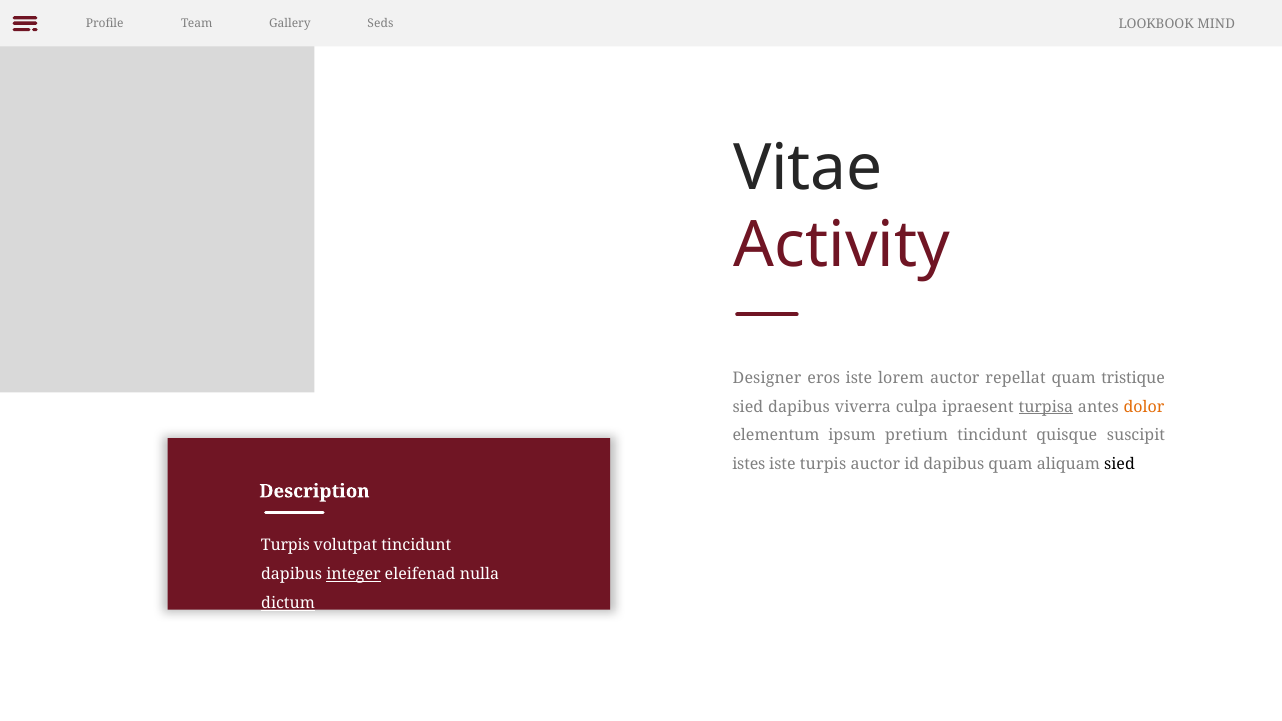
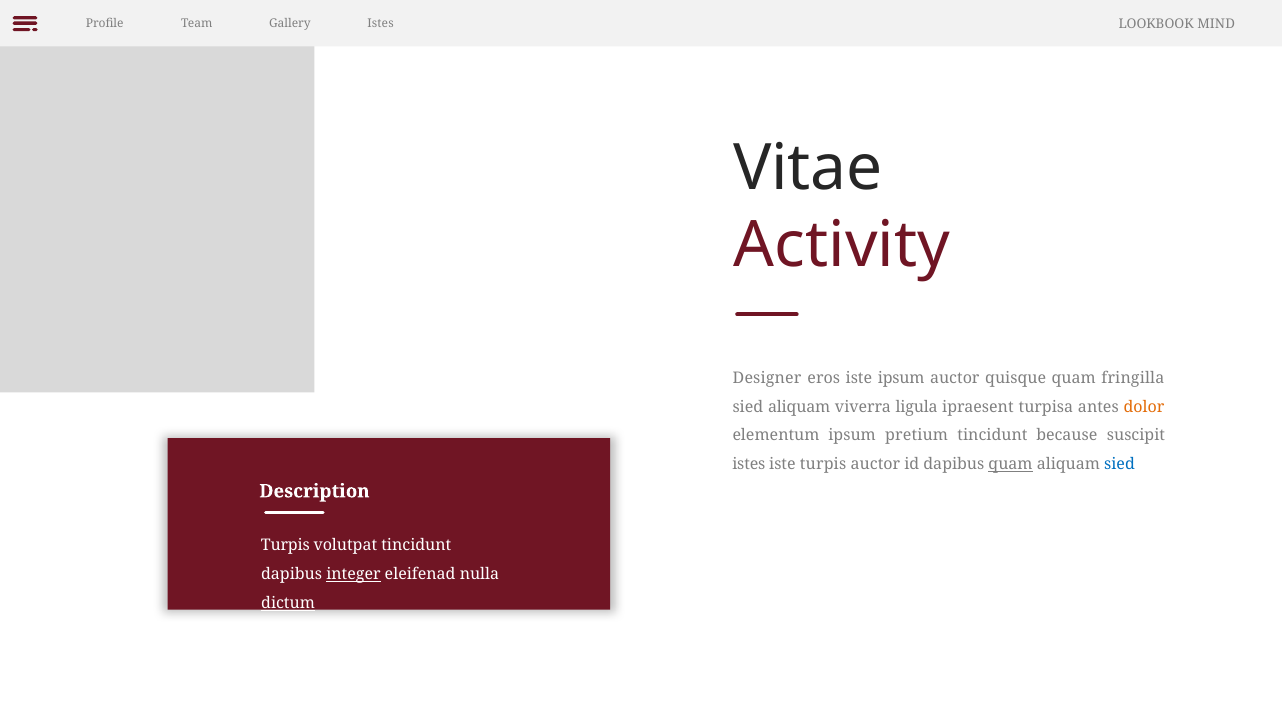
Gallery Seds: Seds -> Istes
iste lorem: lorem -> ipsum
repellat: repellat -> quisque
tristique: tristique -> fringilla
sied dapibus: dapibus -> aliquam
culpa: culpa -> ligula
turpisa underline: present -> none
quisque: quisque -> because
quam at (1011, 465) underline: none -> present
sied at (1120, 465) colour: black -> blue
